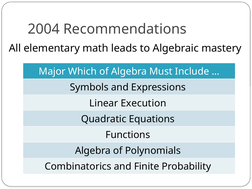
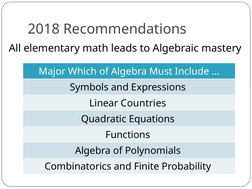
2004: 2004 -> 2018
Execution: Execution -> Countries
